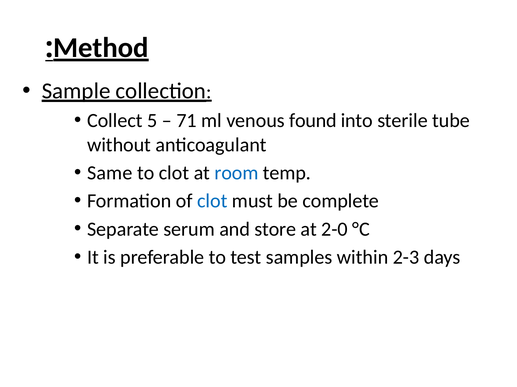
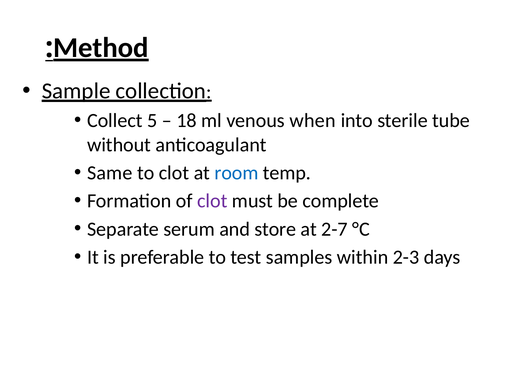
71: 71 -> 18
found: found -> when
clot at (212, 201) colour: blue -> purple
2-0: 2-0 -> 2-7
